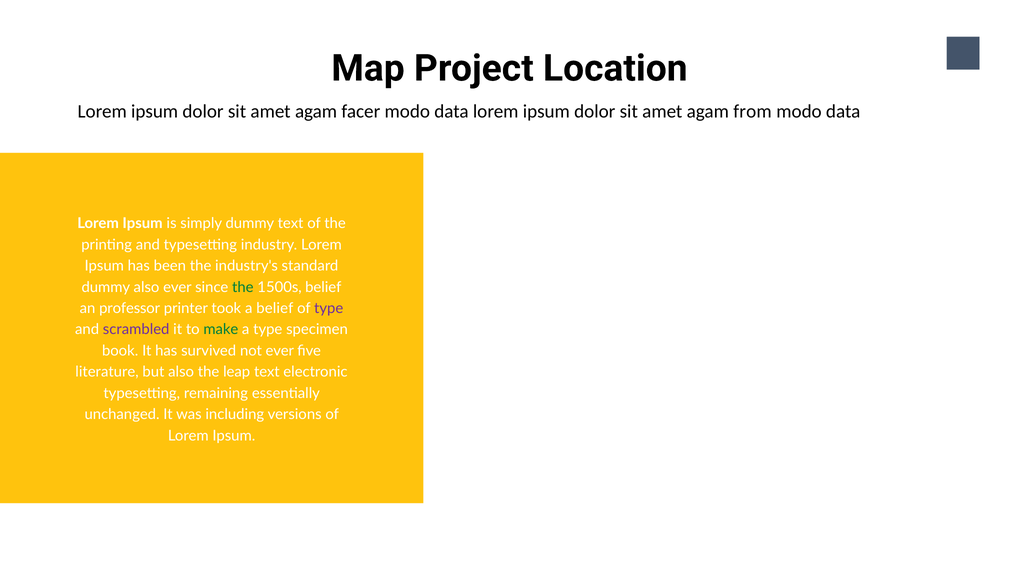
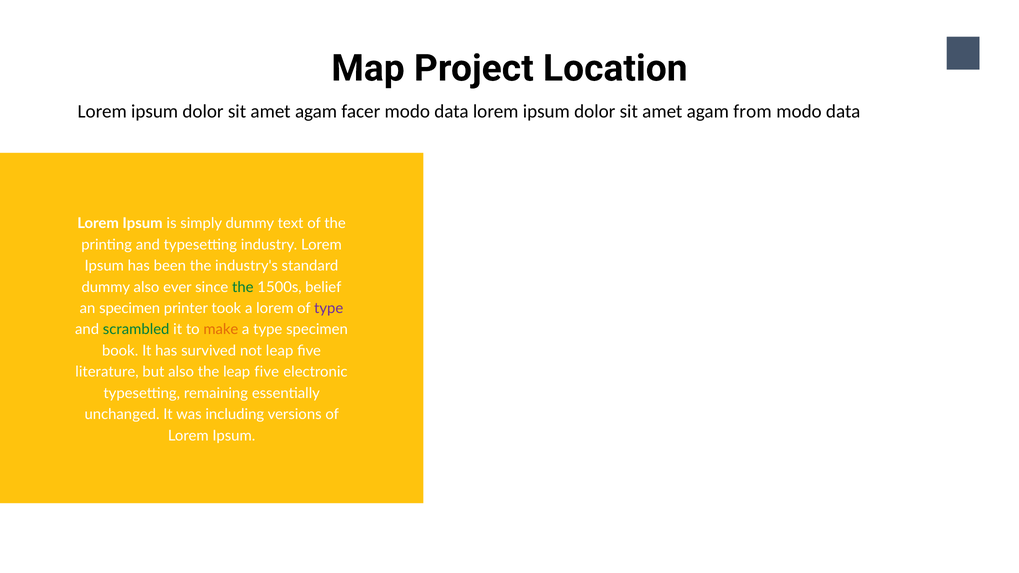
an professor: professor -> specimen
a belief: belief -> lorem
scrambled colour: purple -> green
make colour: green -> orange
not ever: ever -> leap
the leap text: text -> five
